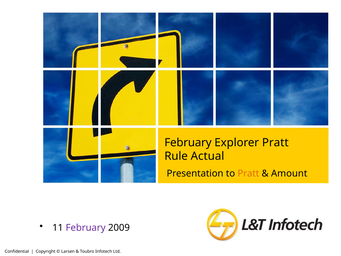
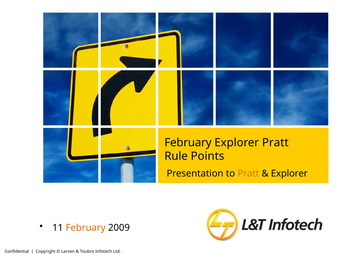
Actual: Actual -> Points
Amount at (289, 173): Amount -> Explorer
February at (86, 228) colour: purple -> orange
